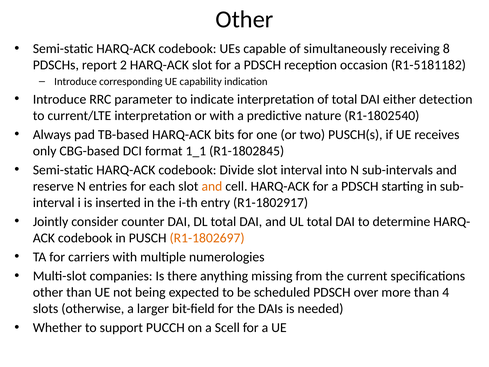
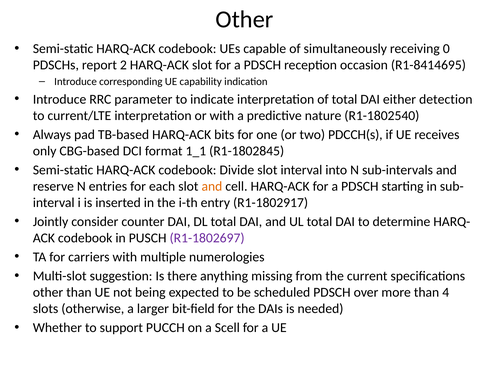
8: 8 -> 0
R1-5181182: R1-5181182 -> R1-8414695
PUSCH(s: PUSCH(s -> PDCCH(s
R1-1802697 colour: orange -> purple
companies: companies -> suggestion
